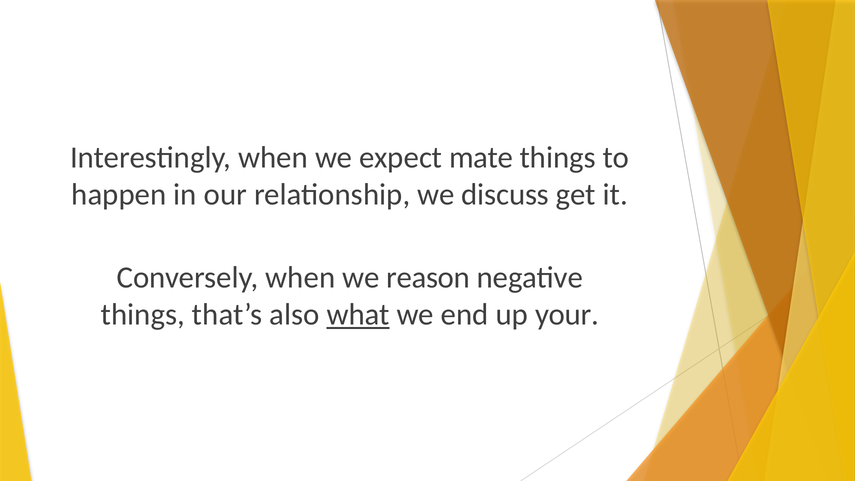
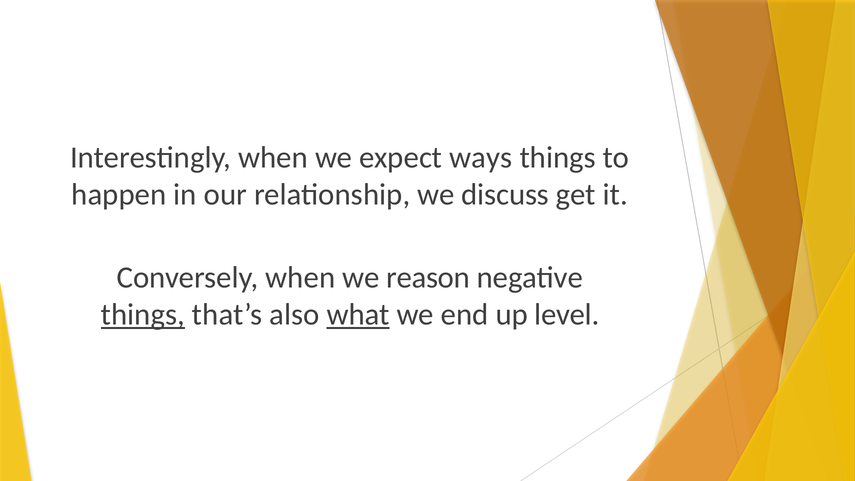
mate: mate -> ways
things at (143, 315) underline: none -> present
your: your -> level
